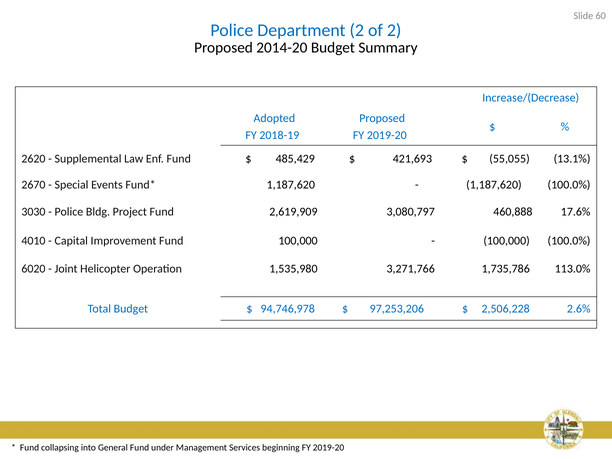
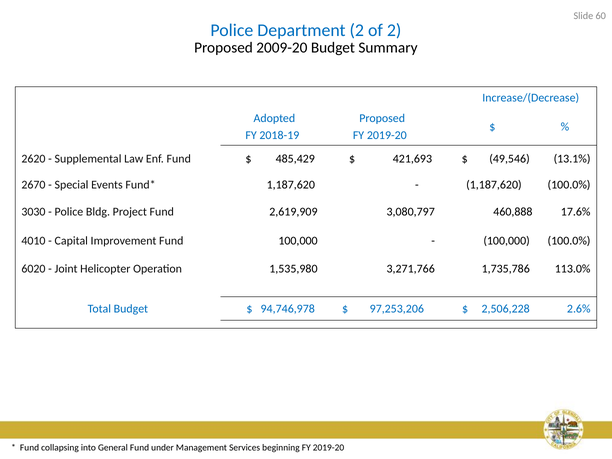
2014-20: 2014-20 -> 2009-20
55,055: 55,055 -> 49,546
